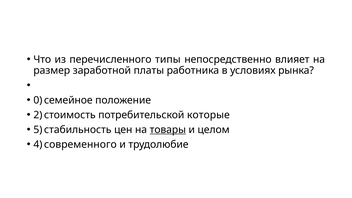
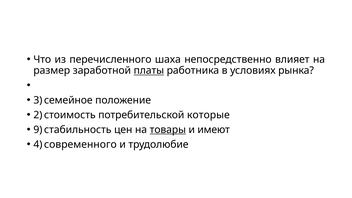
типы: типы -> шаха
платы underline: none -> present
0: 0 -> 3
5: 5 -> 9
целом: целом -> имеют
